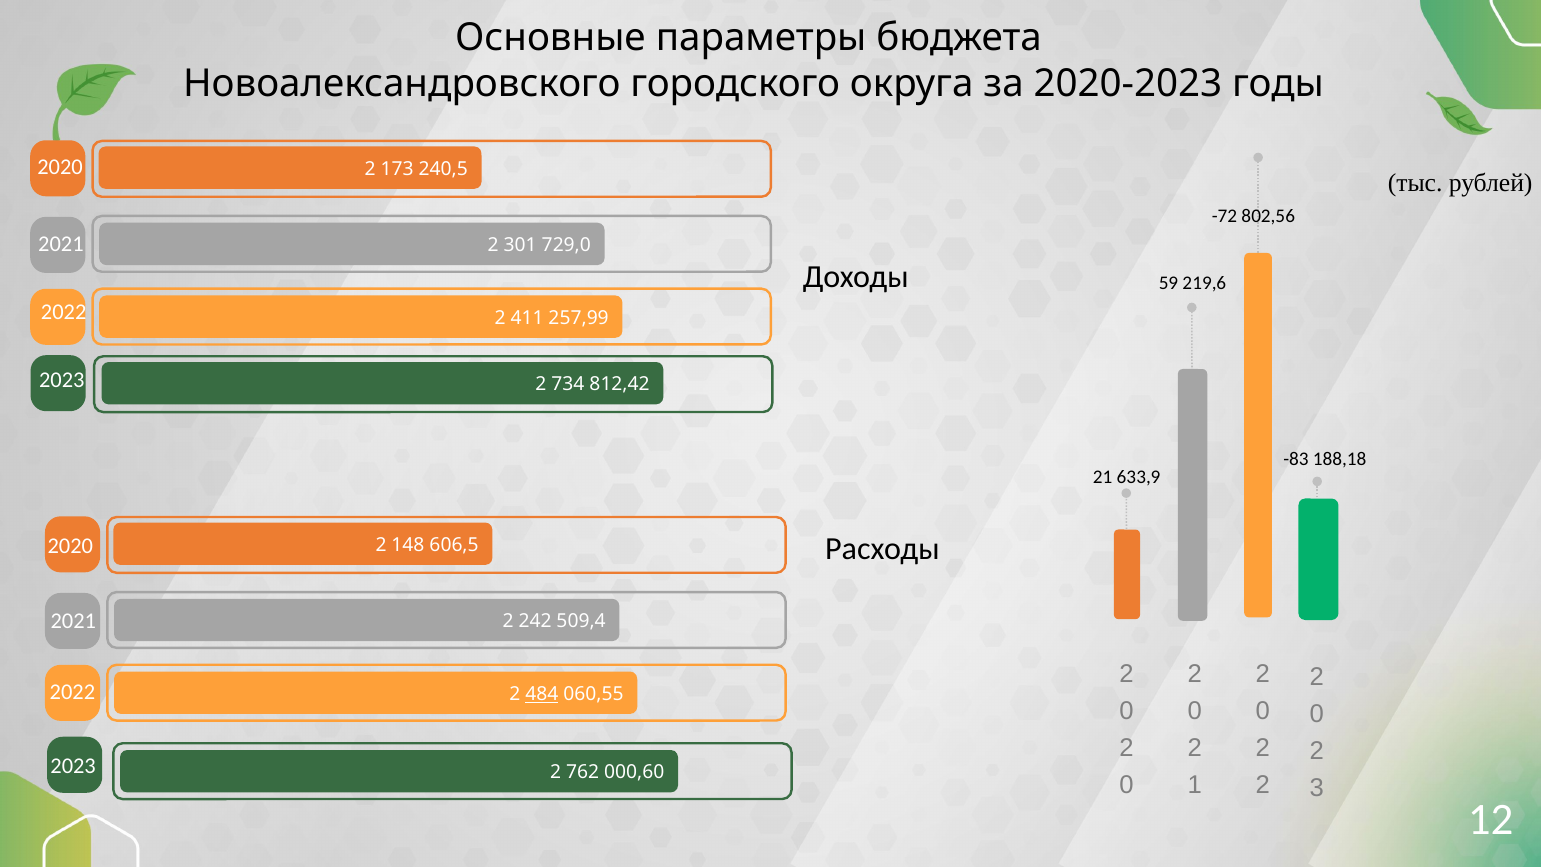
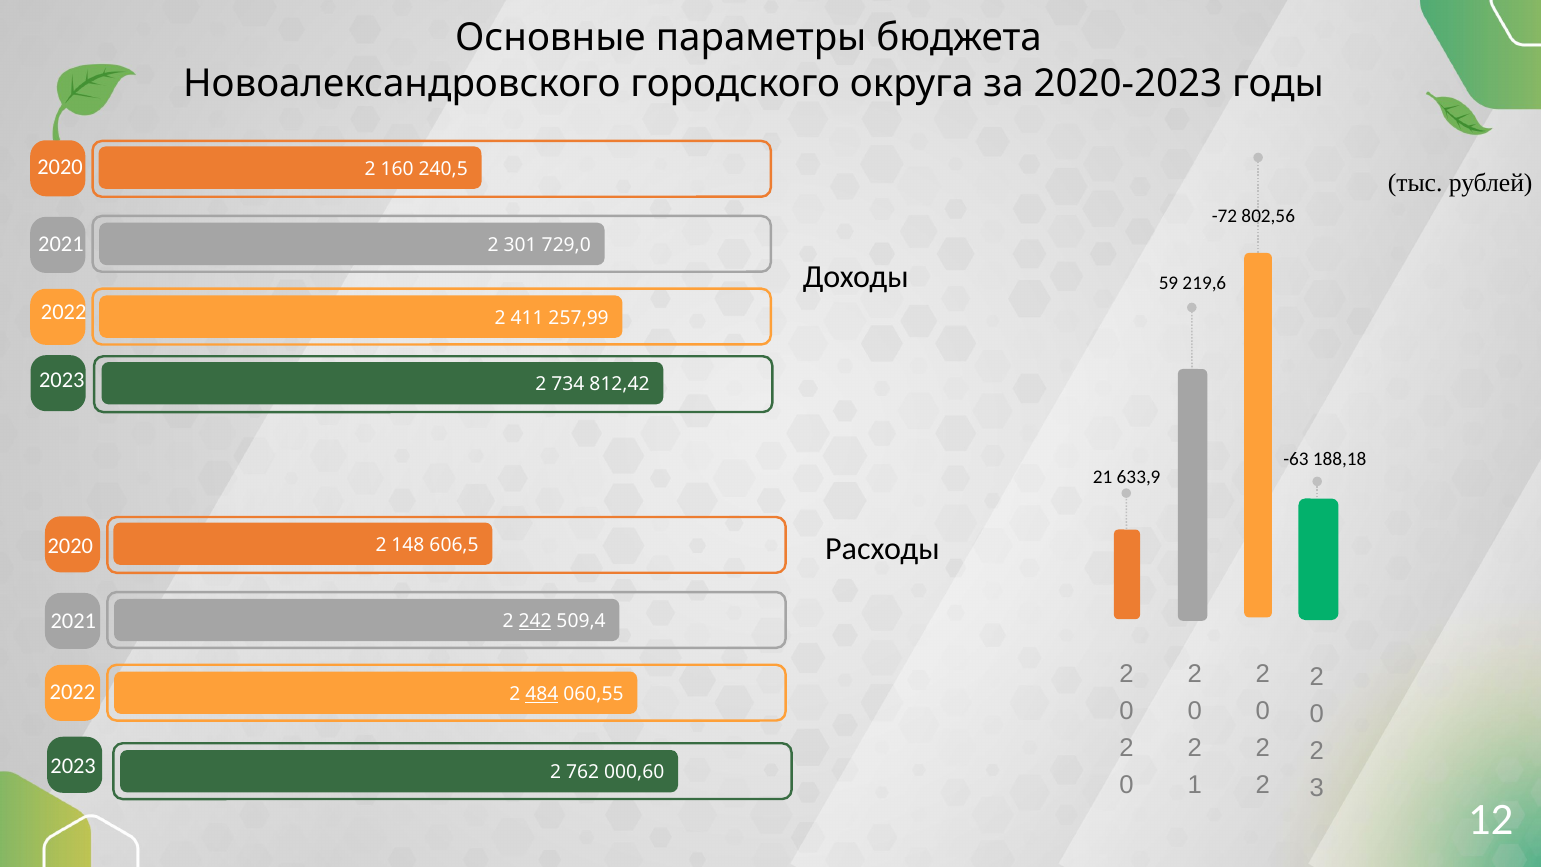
173: 173 -> 160
-83: -83 -> -63
242 underline: none -> present
